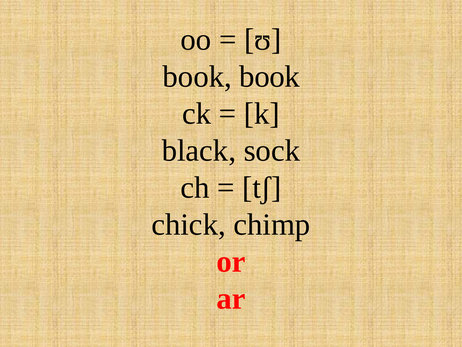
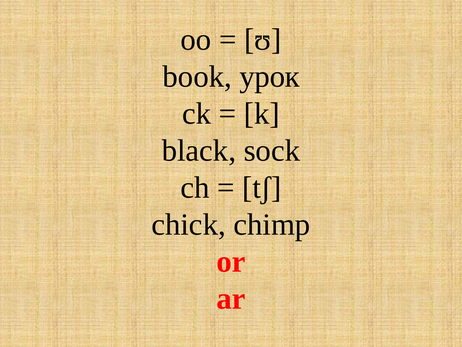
book book: book -> урок
